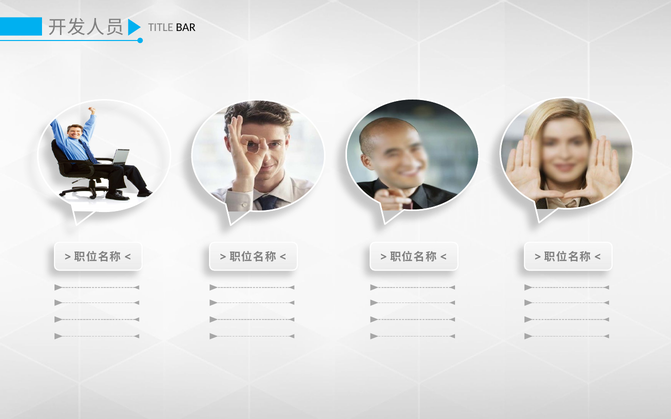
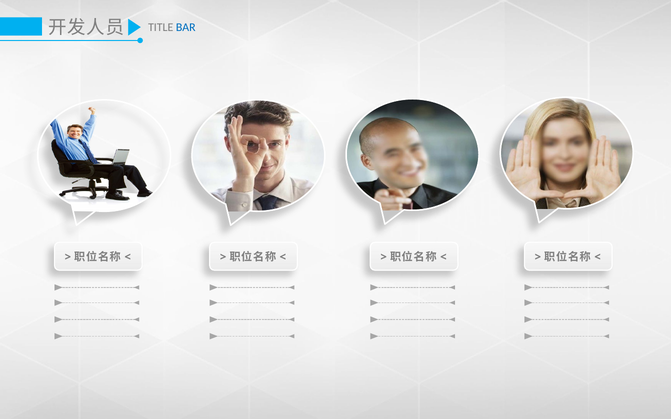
BAR colour: black -> blue
